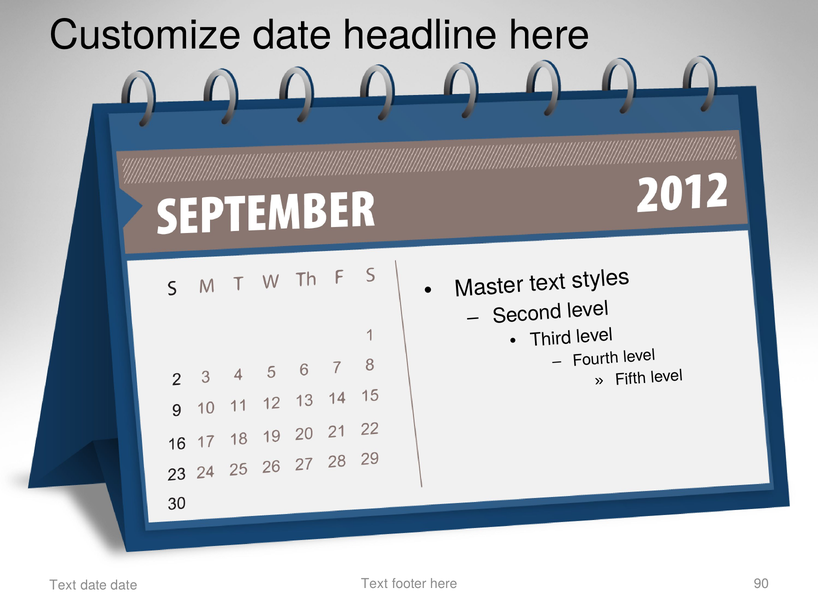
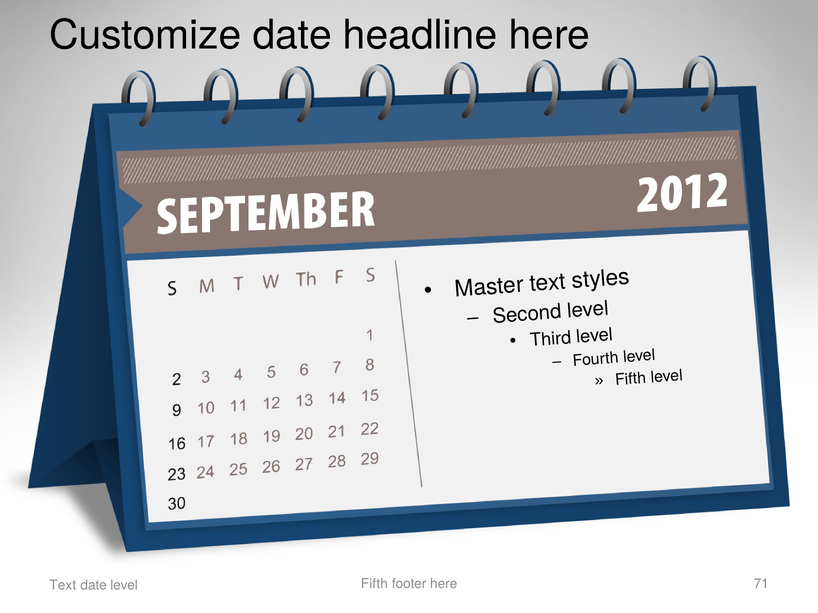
Text at (374, 584): Text -> Fifth
90: 90 -> 71
date date: date -> level
